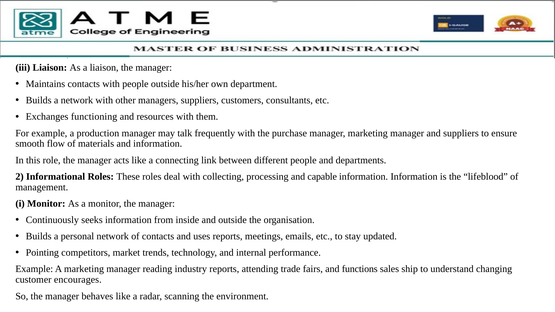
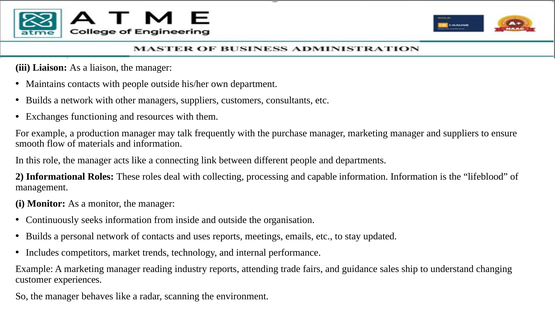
Pointing: Pointing -> Includes
functions: functions -> guidance
encourages: encourages -> experiences
